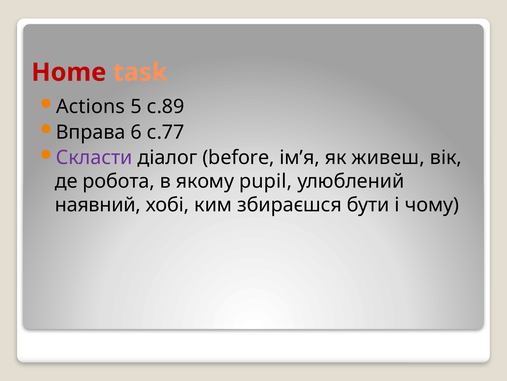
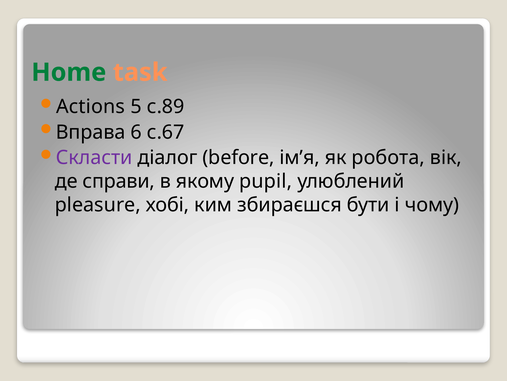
Home colour: red -> green
с.77: с.77 -> с.67
живеш: живеш -> робота
робота: робота -> справи
наявний: наявний -> pleasure
